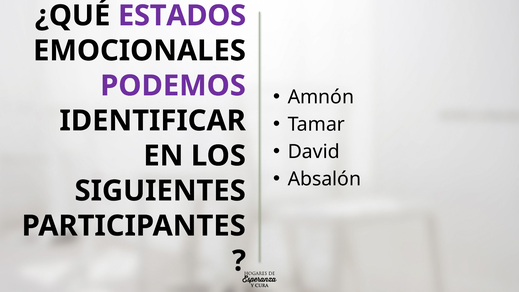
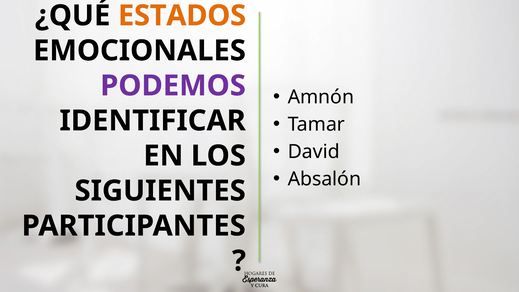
ESTADOS colour: purple -> orange
